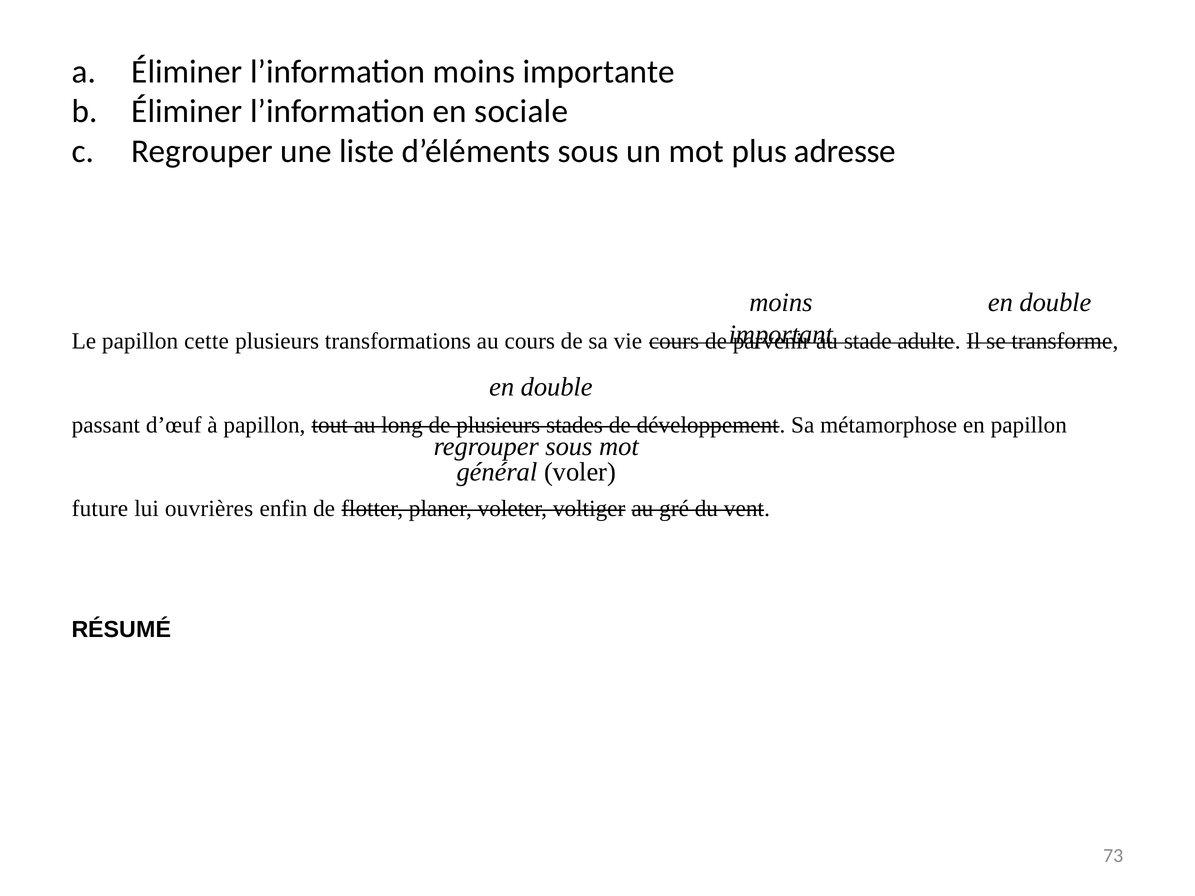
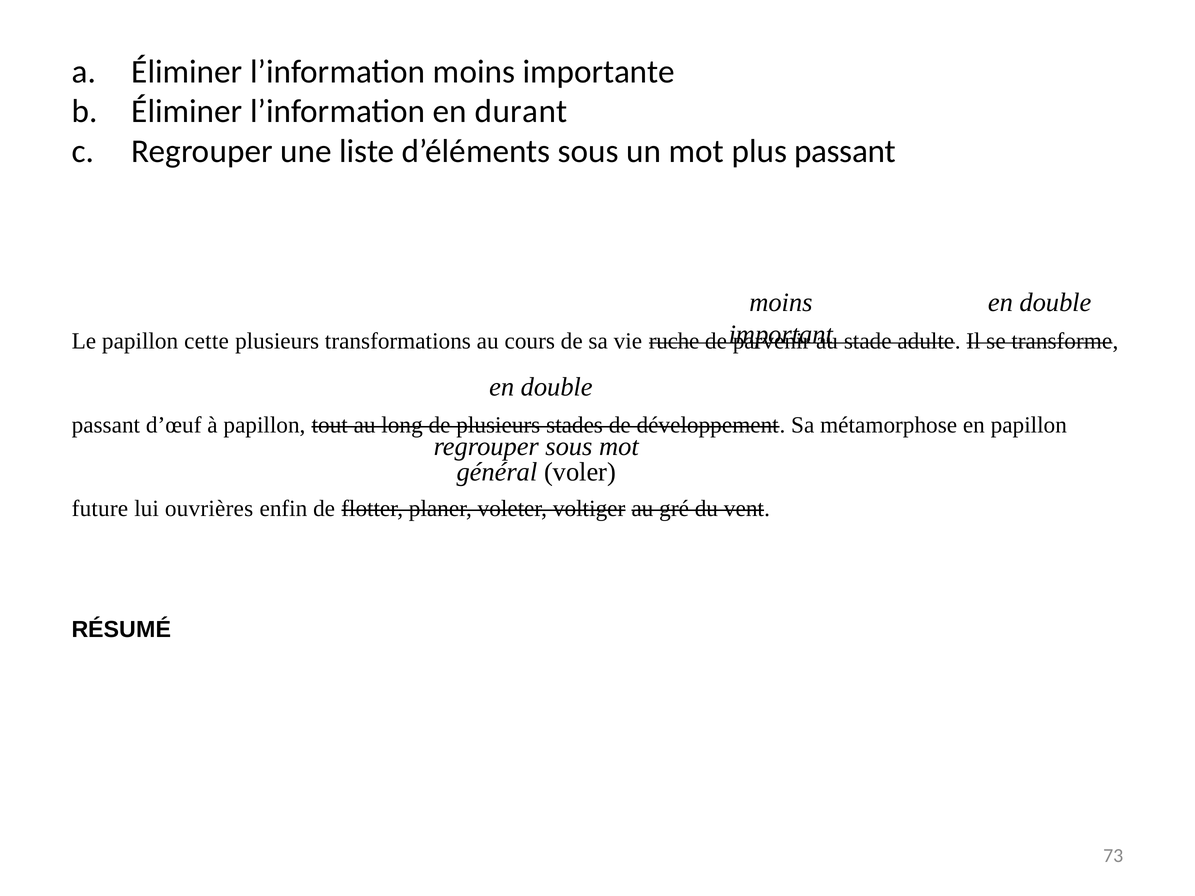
sociale: sociale -> durant
plus adresse: adresse -> passant
vie cours: cours -> ruche
